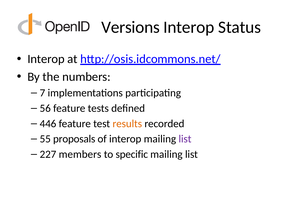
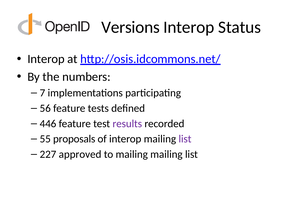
results colour: orange -> purple
members: members -> approved
to specific: specific -> mailing
